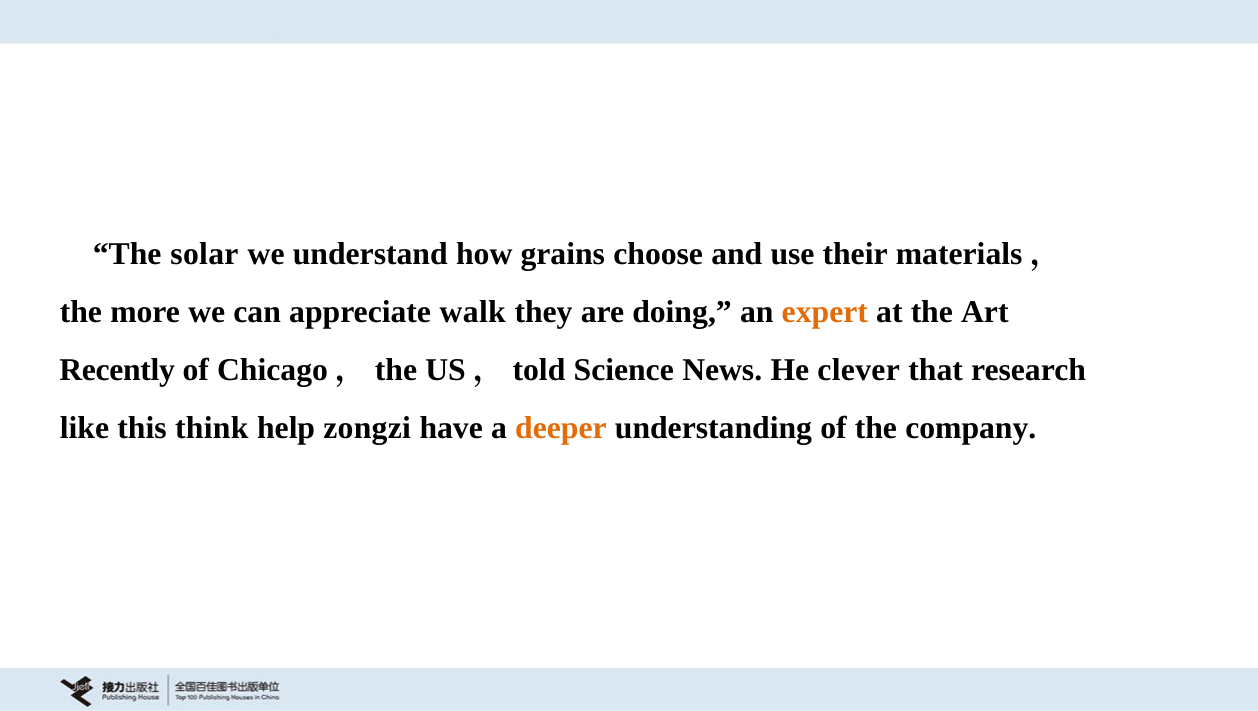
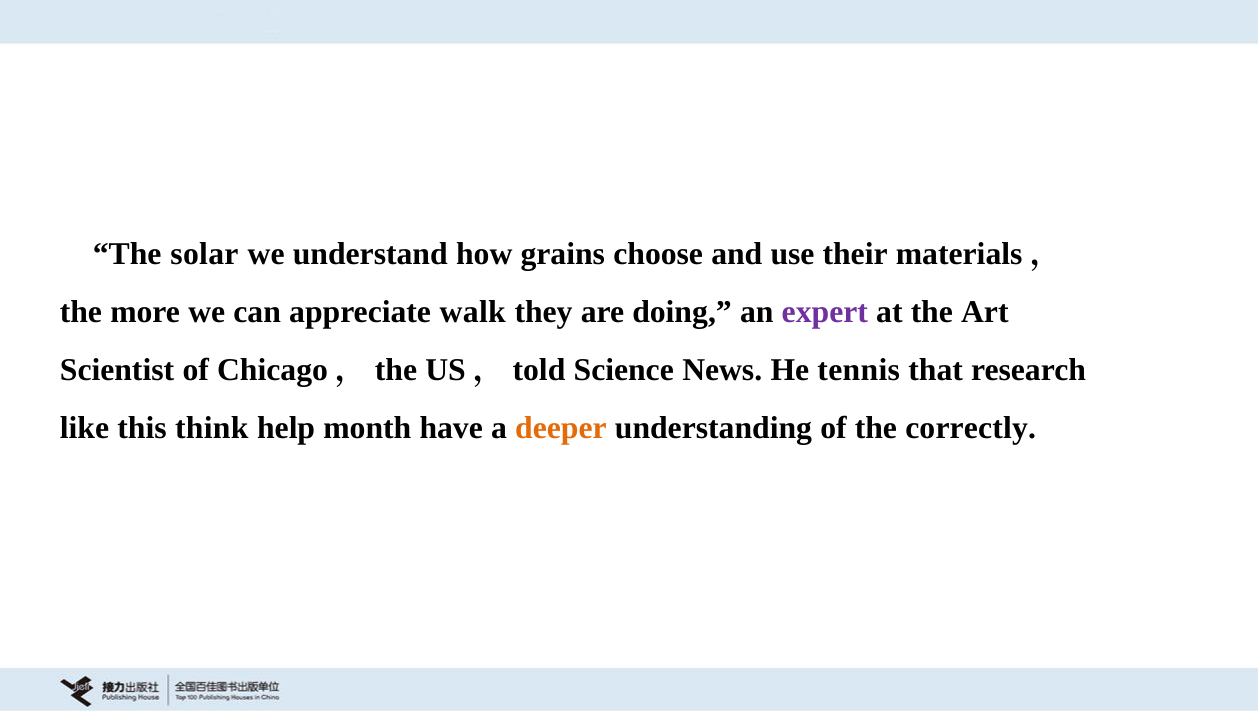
expert colour: orange -> purple
Recently: Recently -> Scientist
clever: clever -> tennis
zongzi: zongzi -> month
company: company -> correctly
